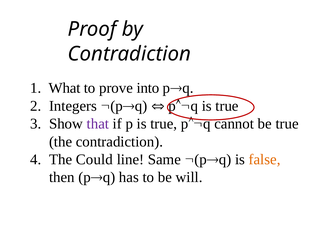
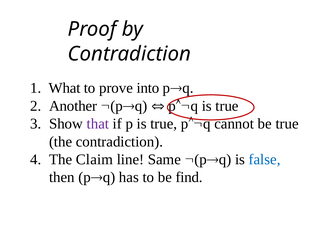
Integers: Integers -> Another
Could: Could -> Claim
false colour: orange -> blue
will: will -> find
